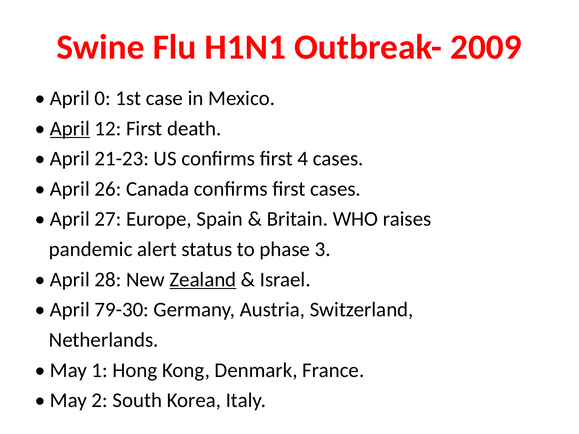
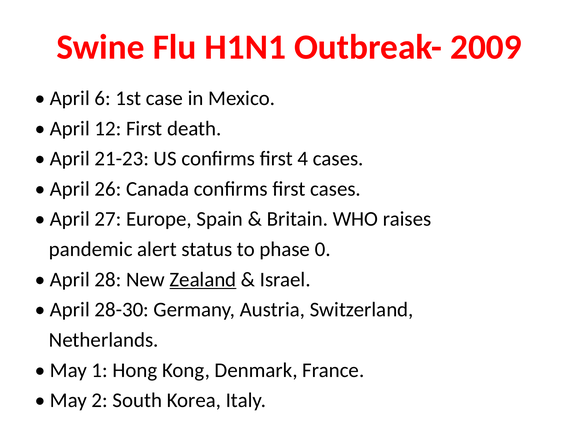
0: 0 -> 6
April at (70, 129) underline: present -> none
3: 3 -> 0
79-30: 79-30 -> 28-30
